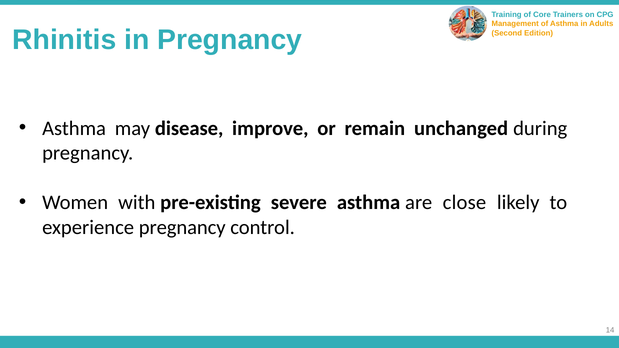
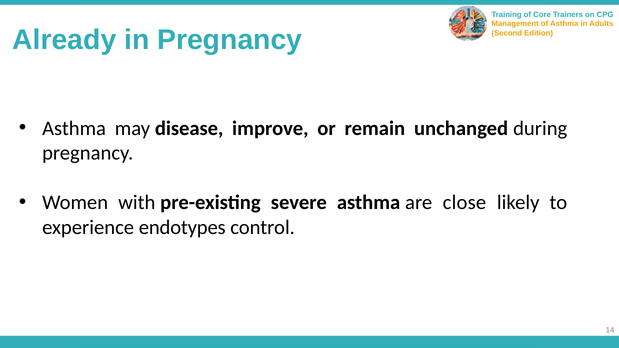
Rhinitis: Rhinitis -> Already
experience pregnancy: pregnancy -> endotypes
